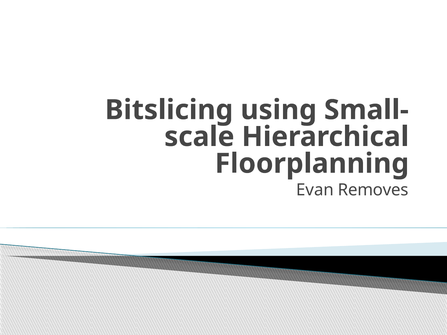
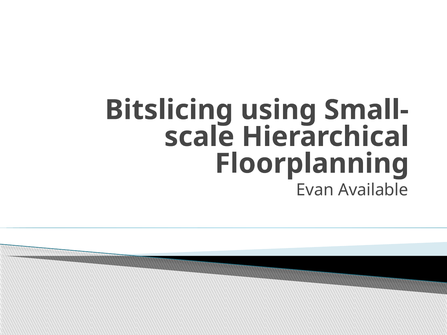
Removes: Removes -> Available
